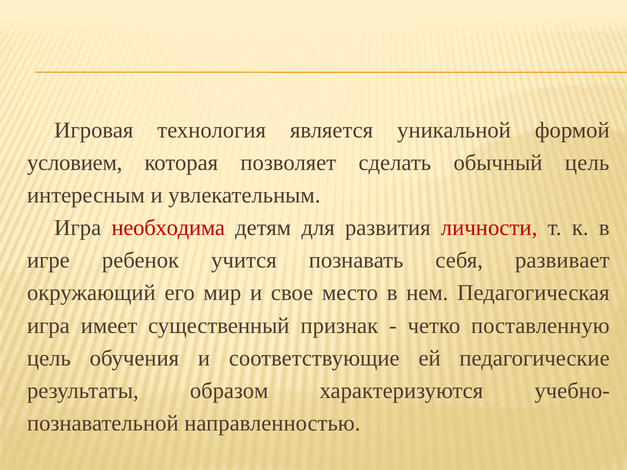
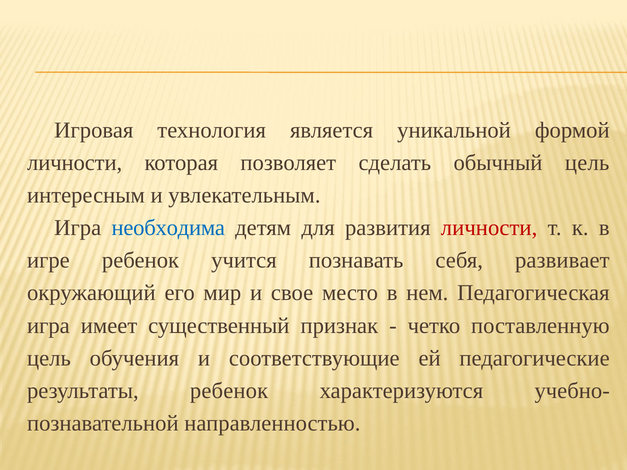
условием at (75, 163): условием -> личности
необходима colour: red -> blue
результаты образом: образом -> ребенок
